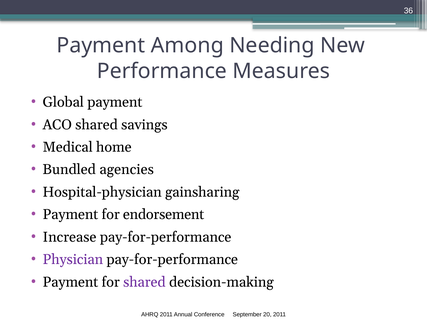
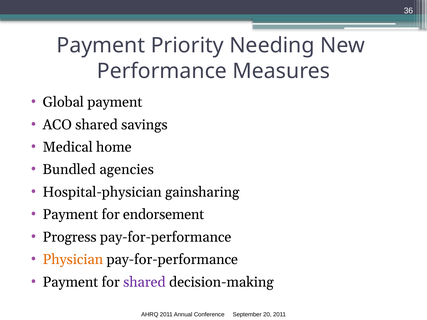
Among: Among -> Priority
Increase: Increase -> Progress
Physician colour: purple -> orange
